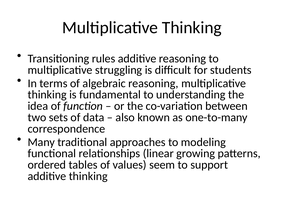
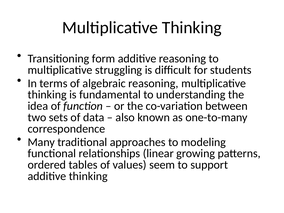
rules: rules -> form
